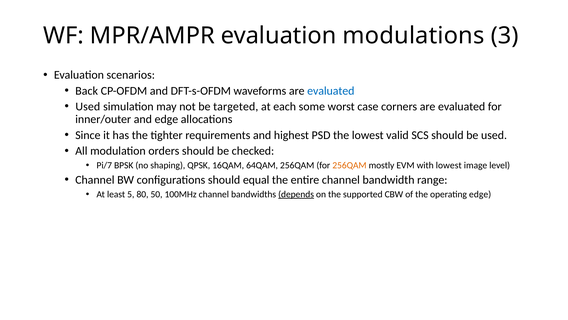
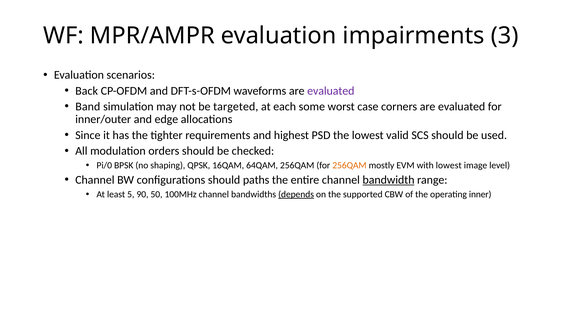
modulations: modulations -> impairments
evaluated at (331, 91) colour: blue -> purple
Used at (88, 106): Used -> Band
Pi/7: Pi/7 -> Pi/0
equal: equal -> paths
bandwidth underline: none -> present
80: 80 -> 90
operating edge: edge -> inner
